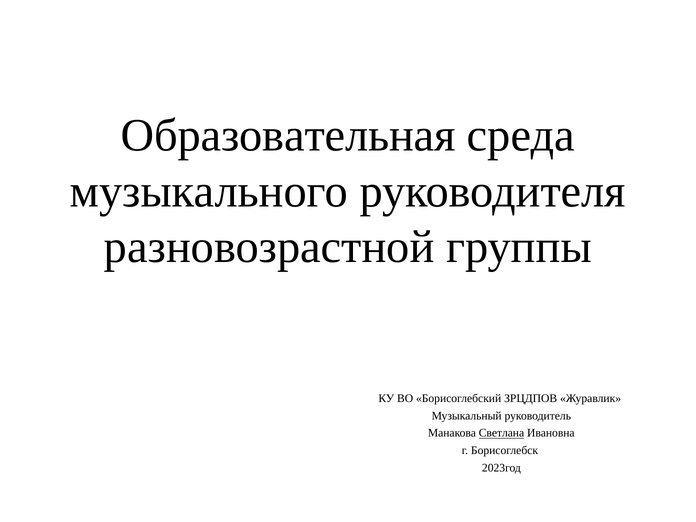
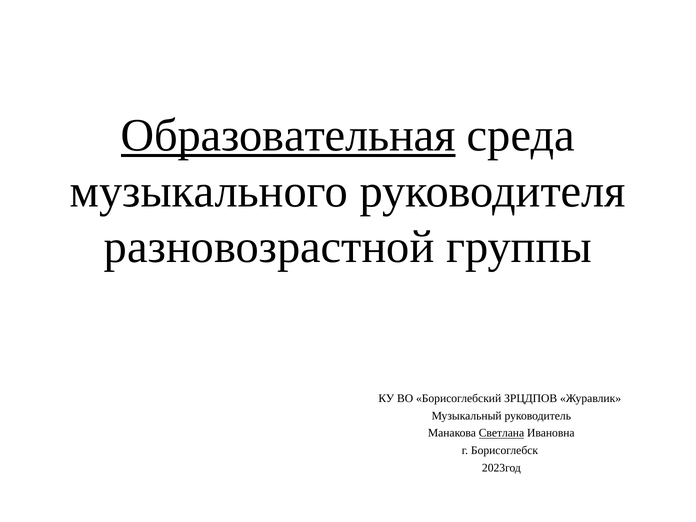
Образовательная underline: none -> present
